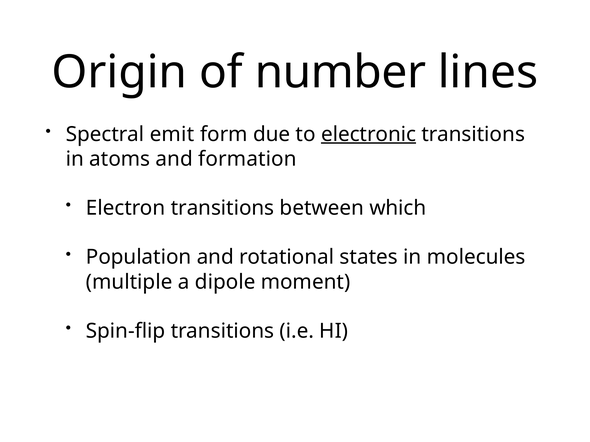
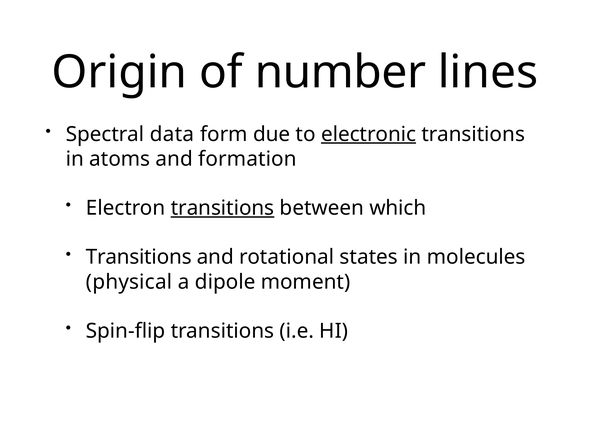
emit: emit -> data
transitions at (222, 208) underline: none -> present
Population at (139, 257): Population -> Transitions
multiple: multiple -> physical
